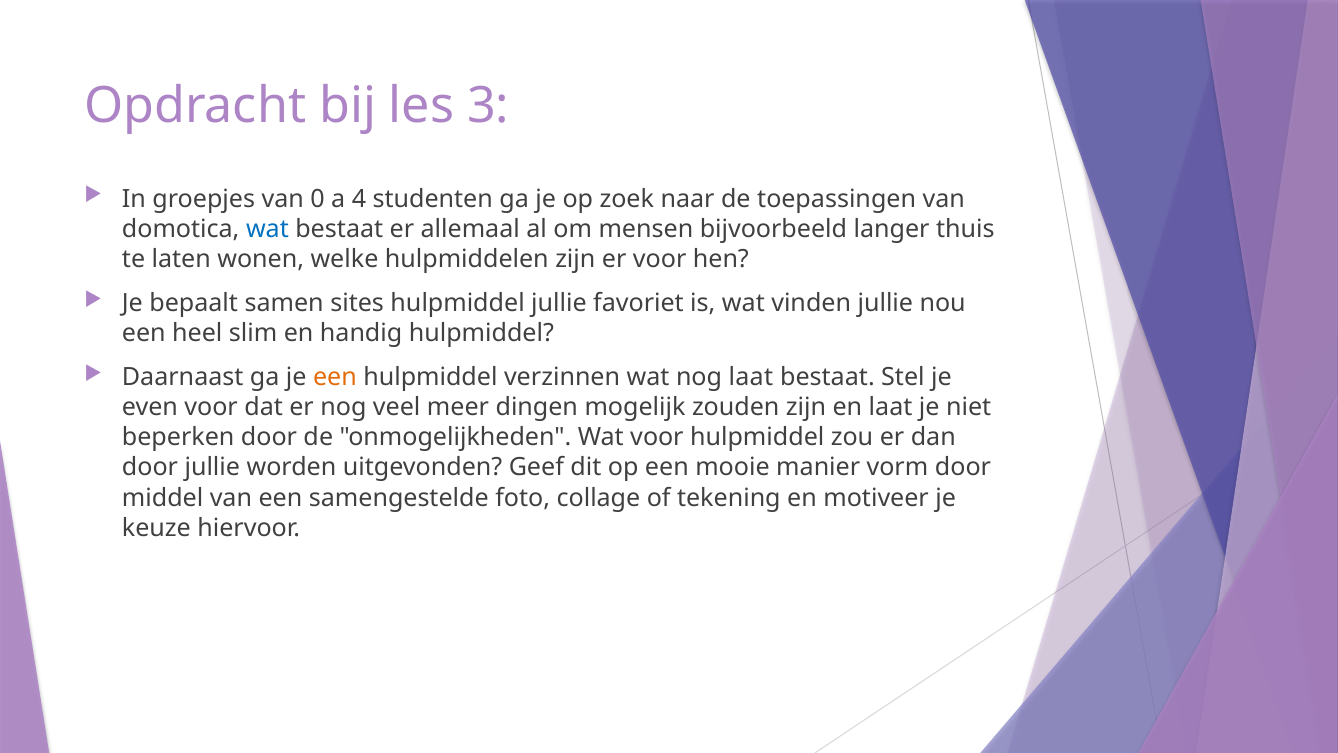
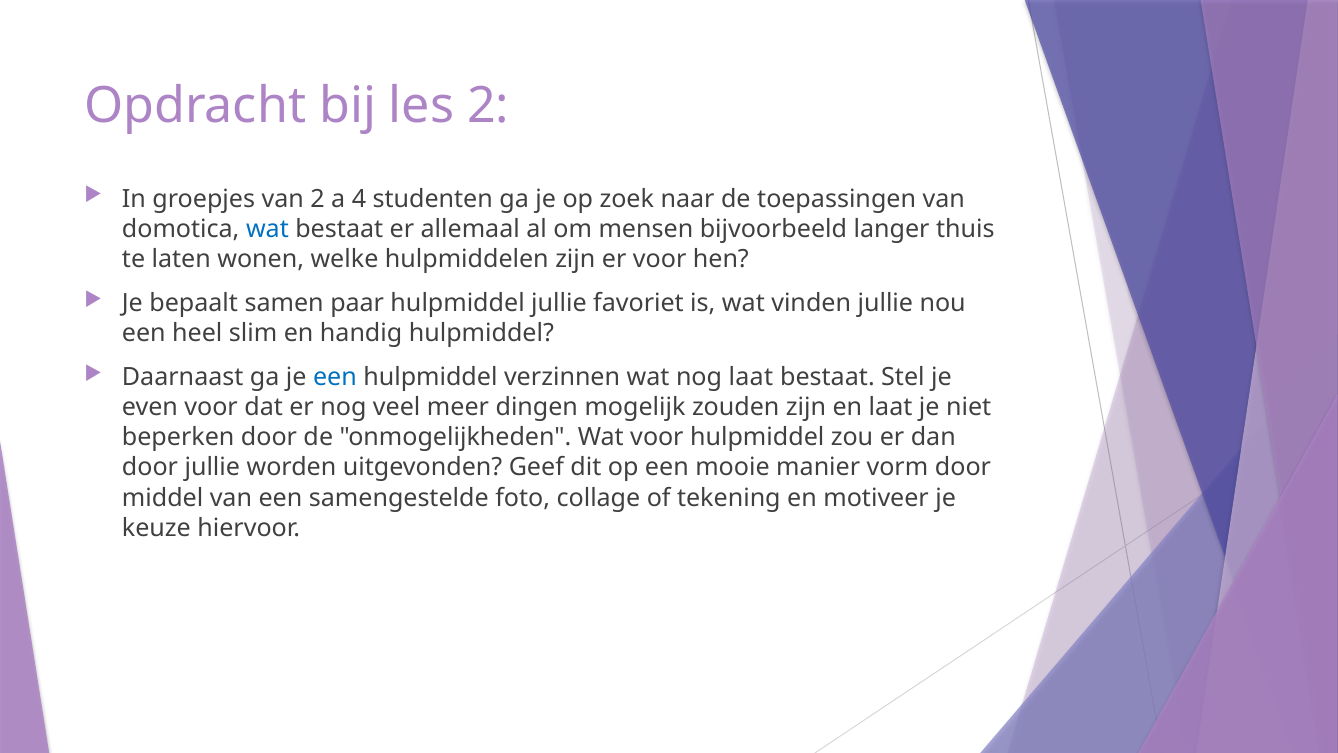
les 3: 3 -> 2
van 0: 0 -> 2
sites: sites -> paar
een at (335, 377) colour: orange -> blue
